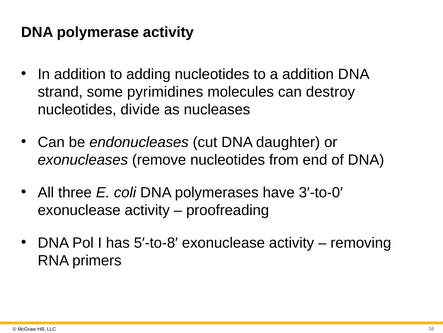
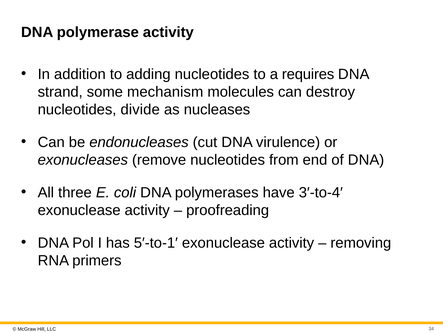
a addition: addition -> requires
pyrimidines: pyrimidines -> mechanism
daughter: daughter -> virulence
3′-to-0′: 3′-to-0′ -> 3′-to-4′
5′-to-8′: 5′-to-8′ -> 5′-to-1′
